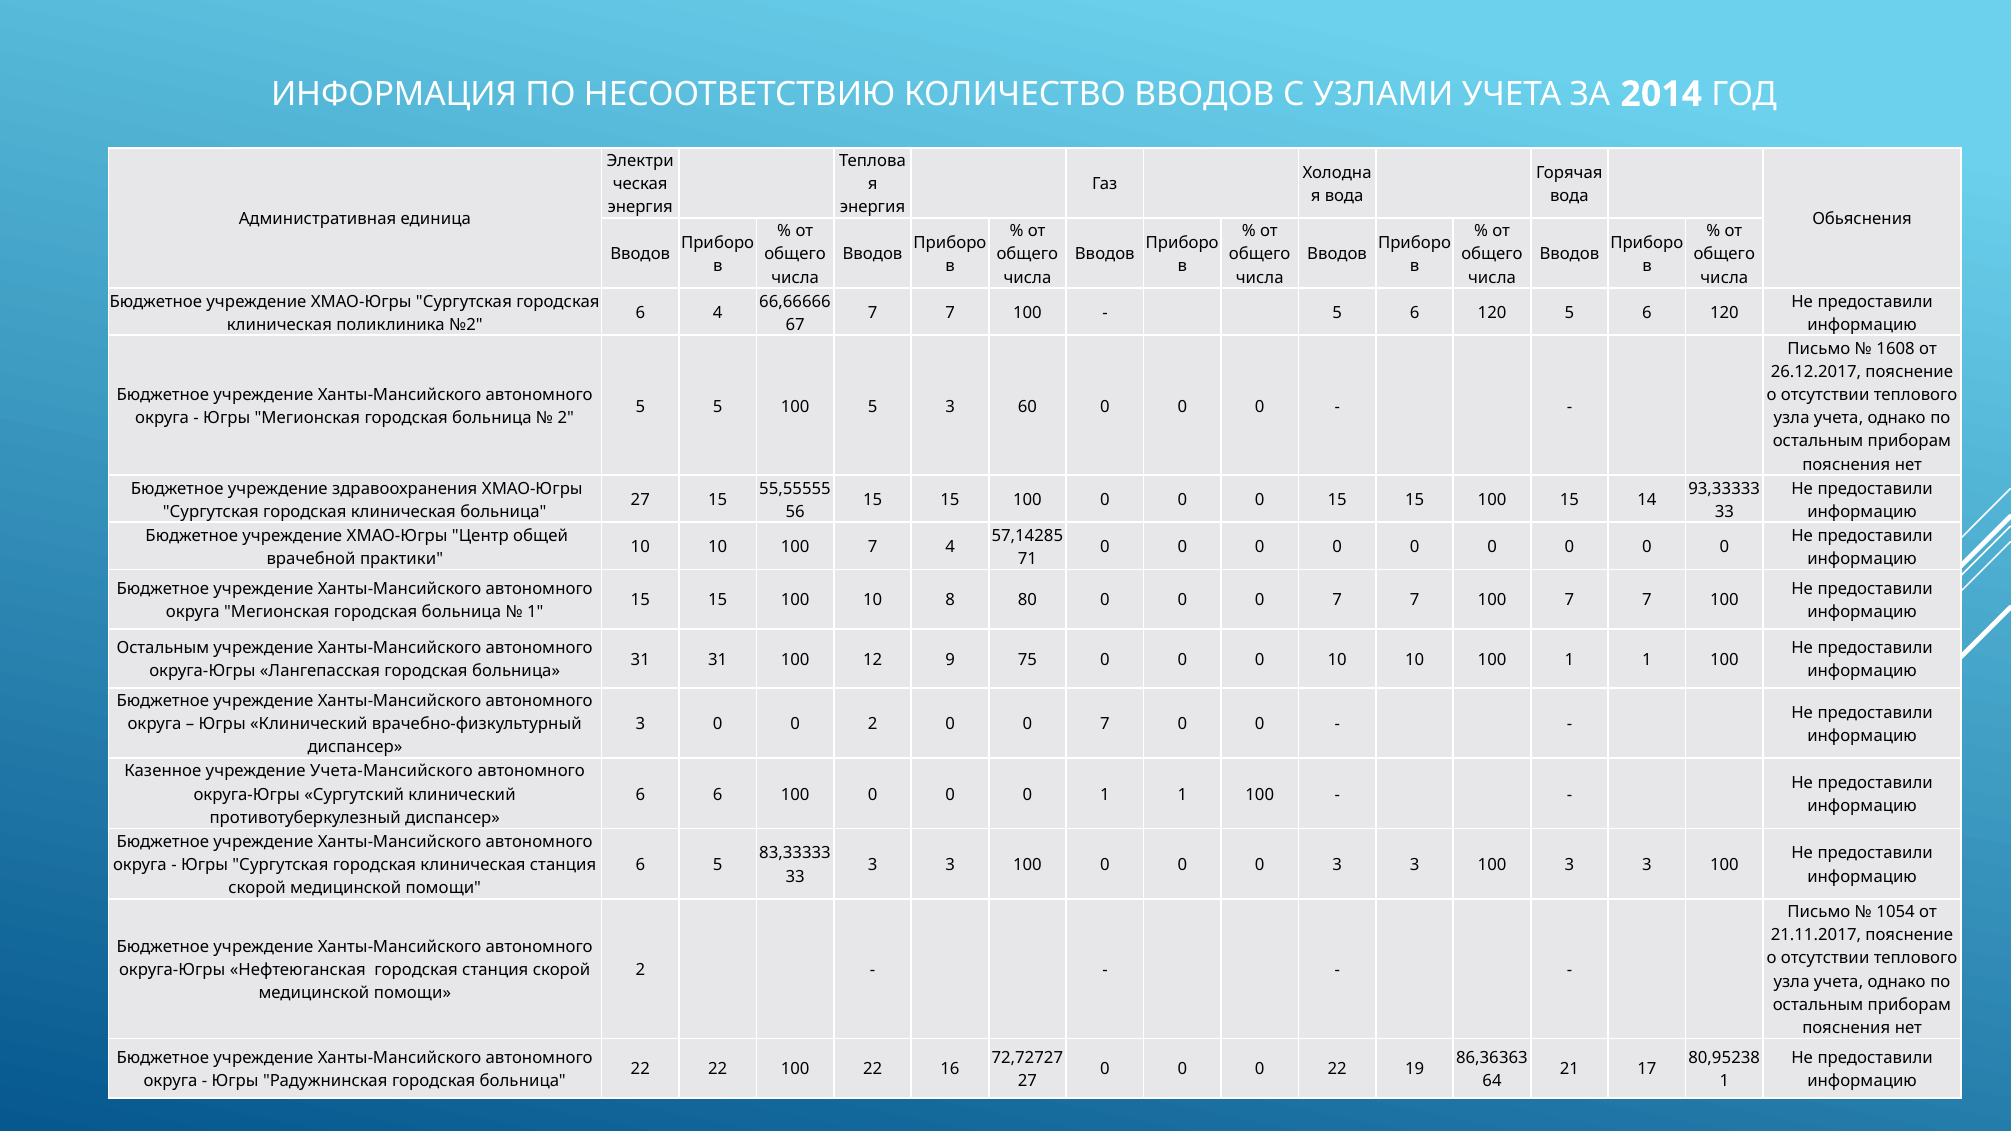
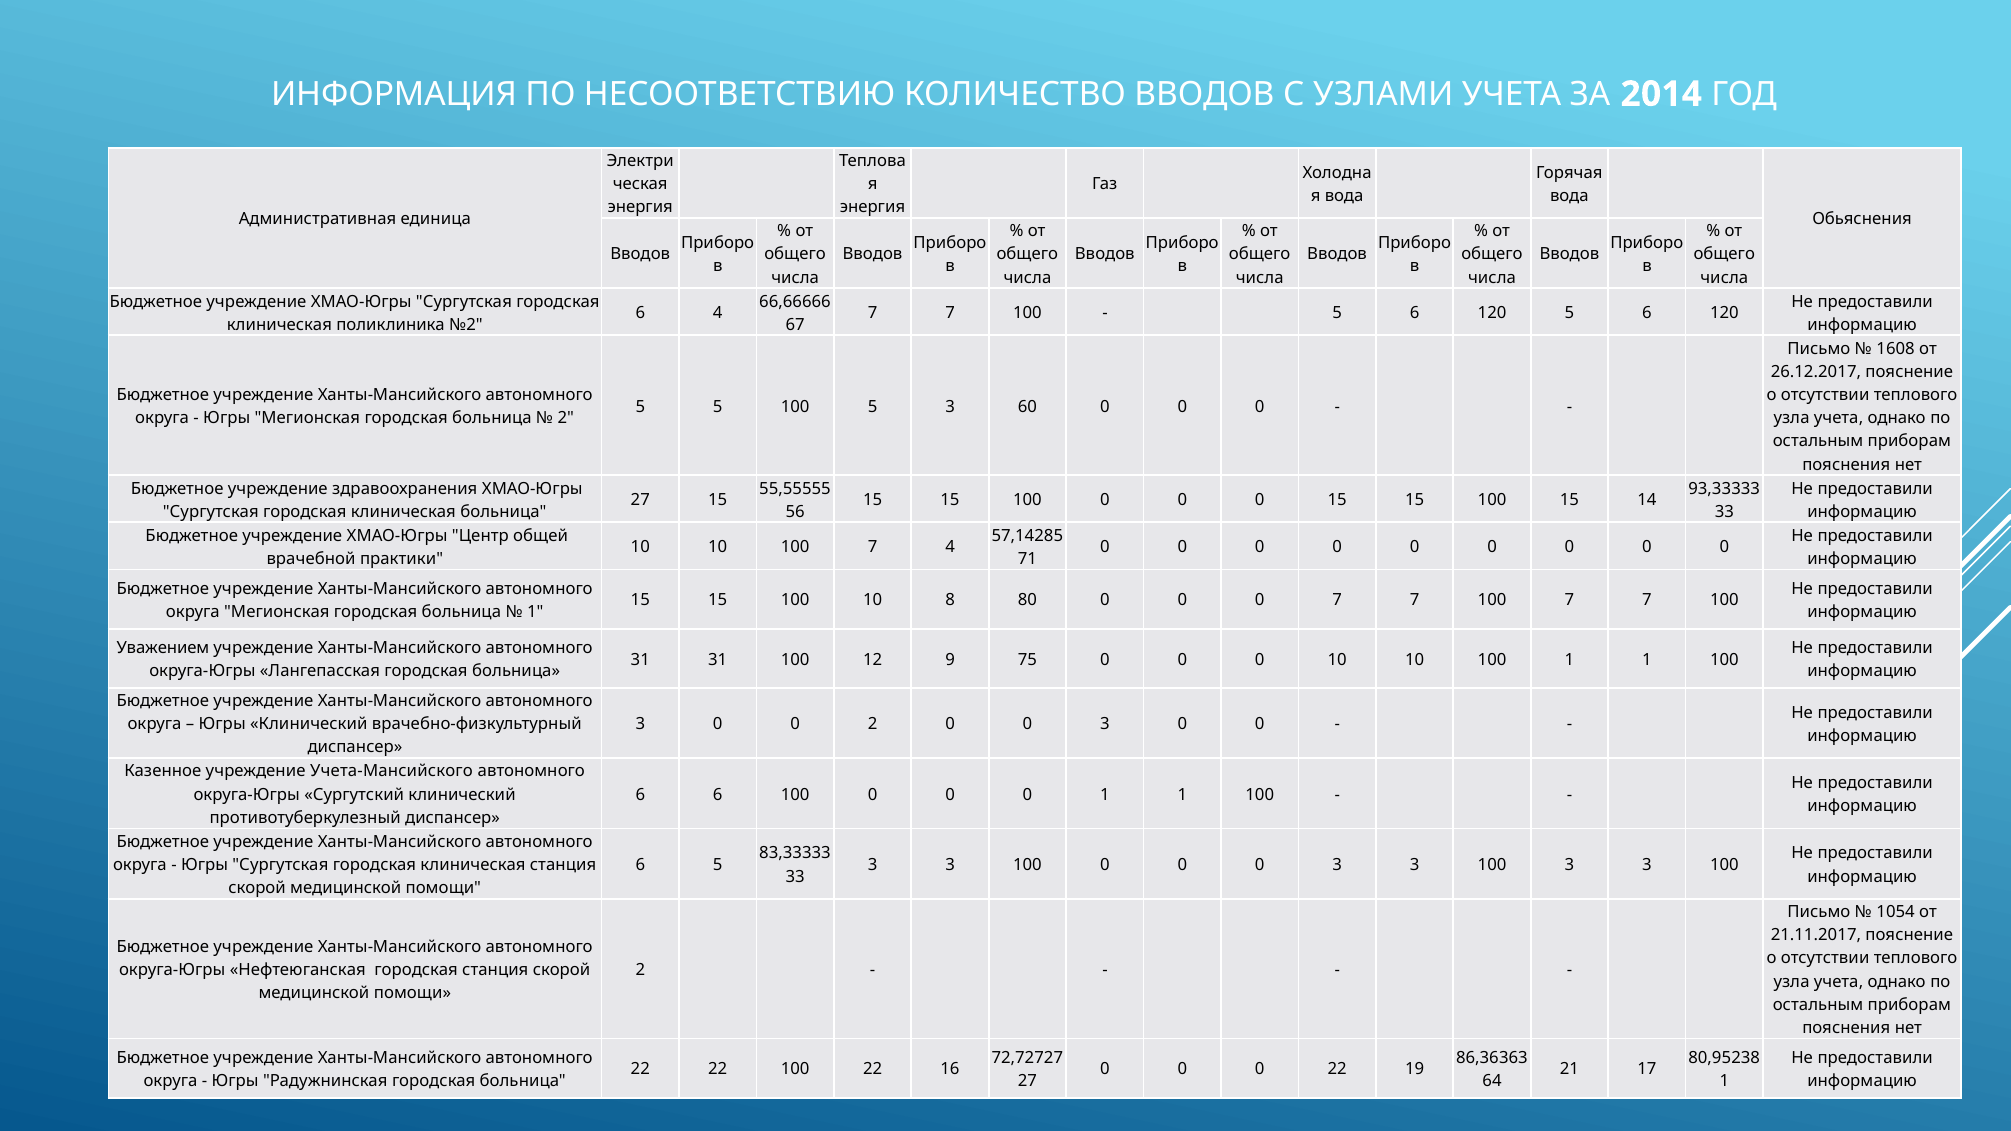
Остальным at (163, 648): Остальным -> Уважением
2 0 0 7: 7 -> 3
